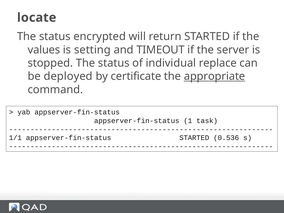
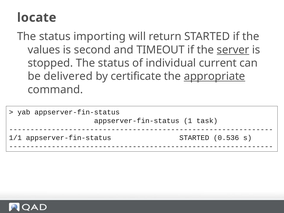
encrypted: encrypted -> importing
setting: setting -> second
server underline: none -> present
replace: replace -> current
deployed: deployed -> delivered
